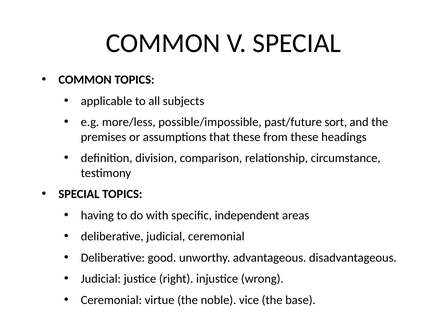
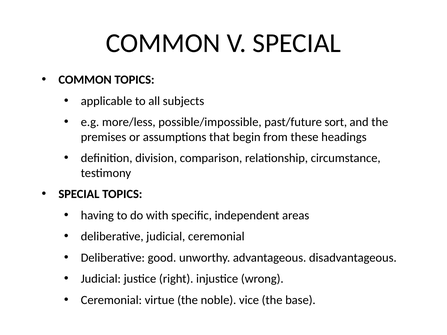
that these: these -> begin
